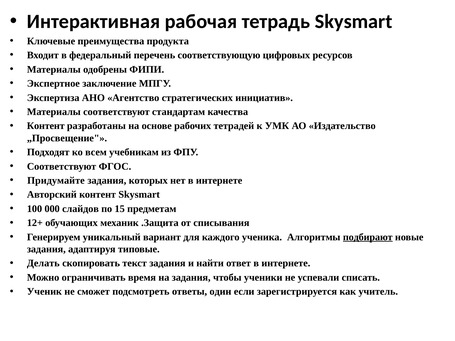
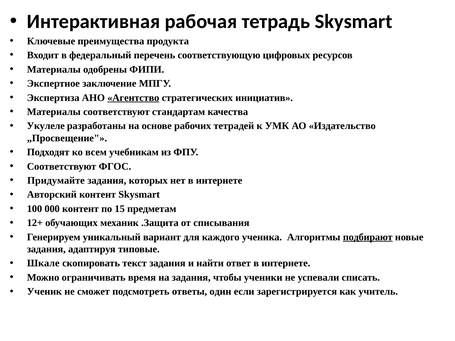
Агентство underline: none -> present
Контент at (46, 126): Контент -> Укулеле
000 слайдов: слайдов -> контент
Делать: Делать -> Шкале
